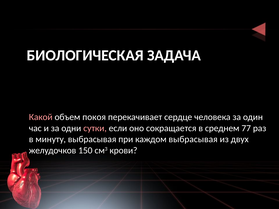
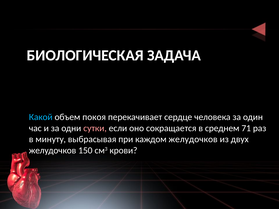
Какой colour: pink -> light blue
77: 77 -> 71
каждом выбрасывая: выбрасывая -> желудочков
